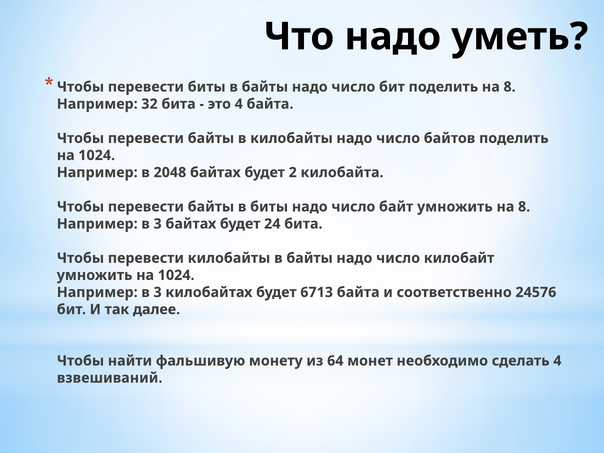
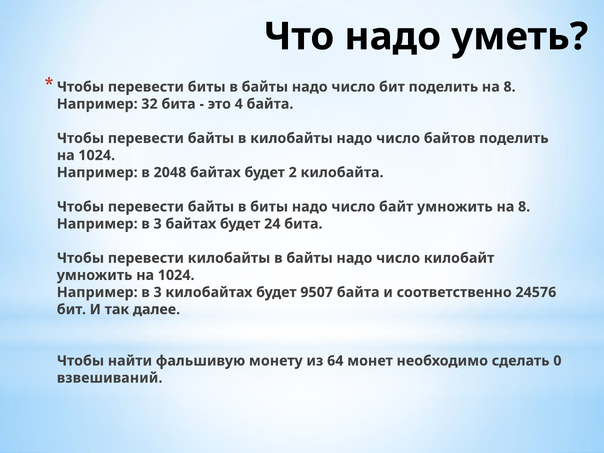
6713: 6713 -> 9507
сделать 4: 4 -> 0
